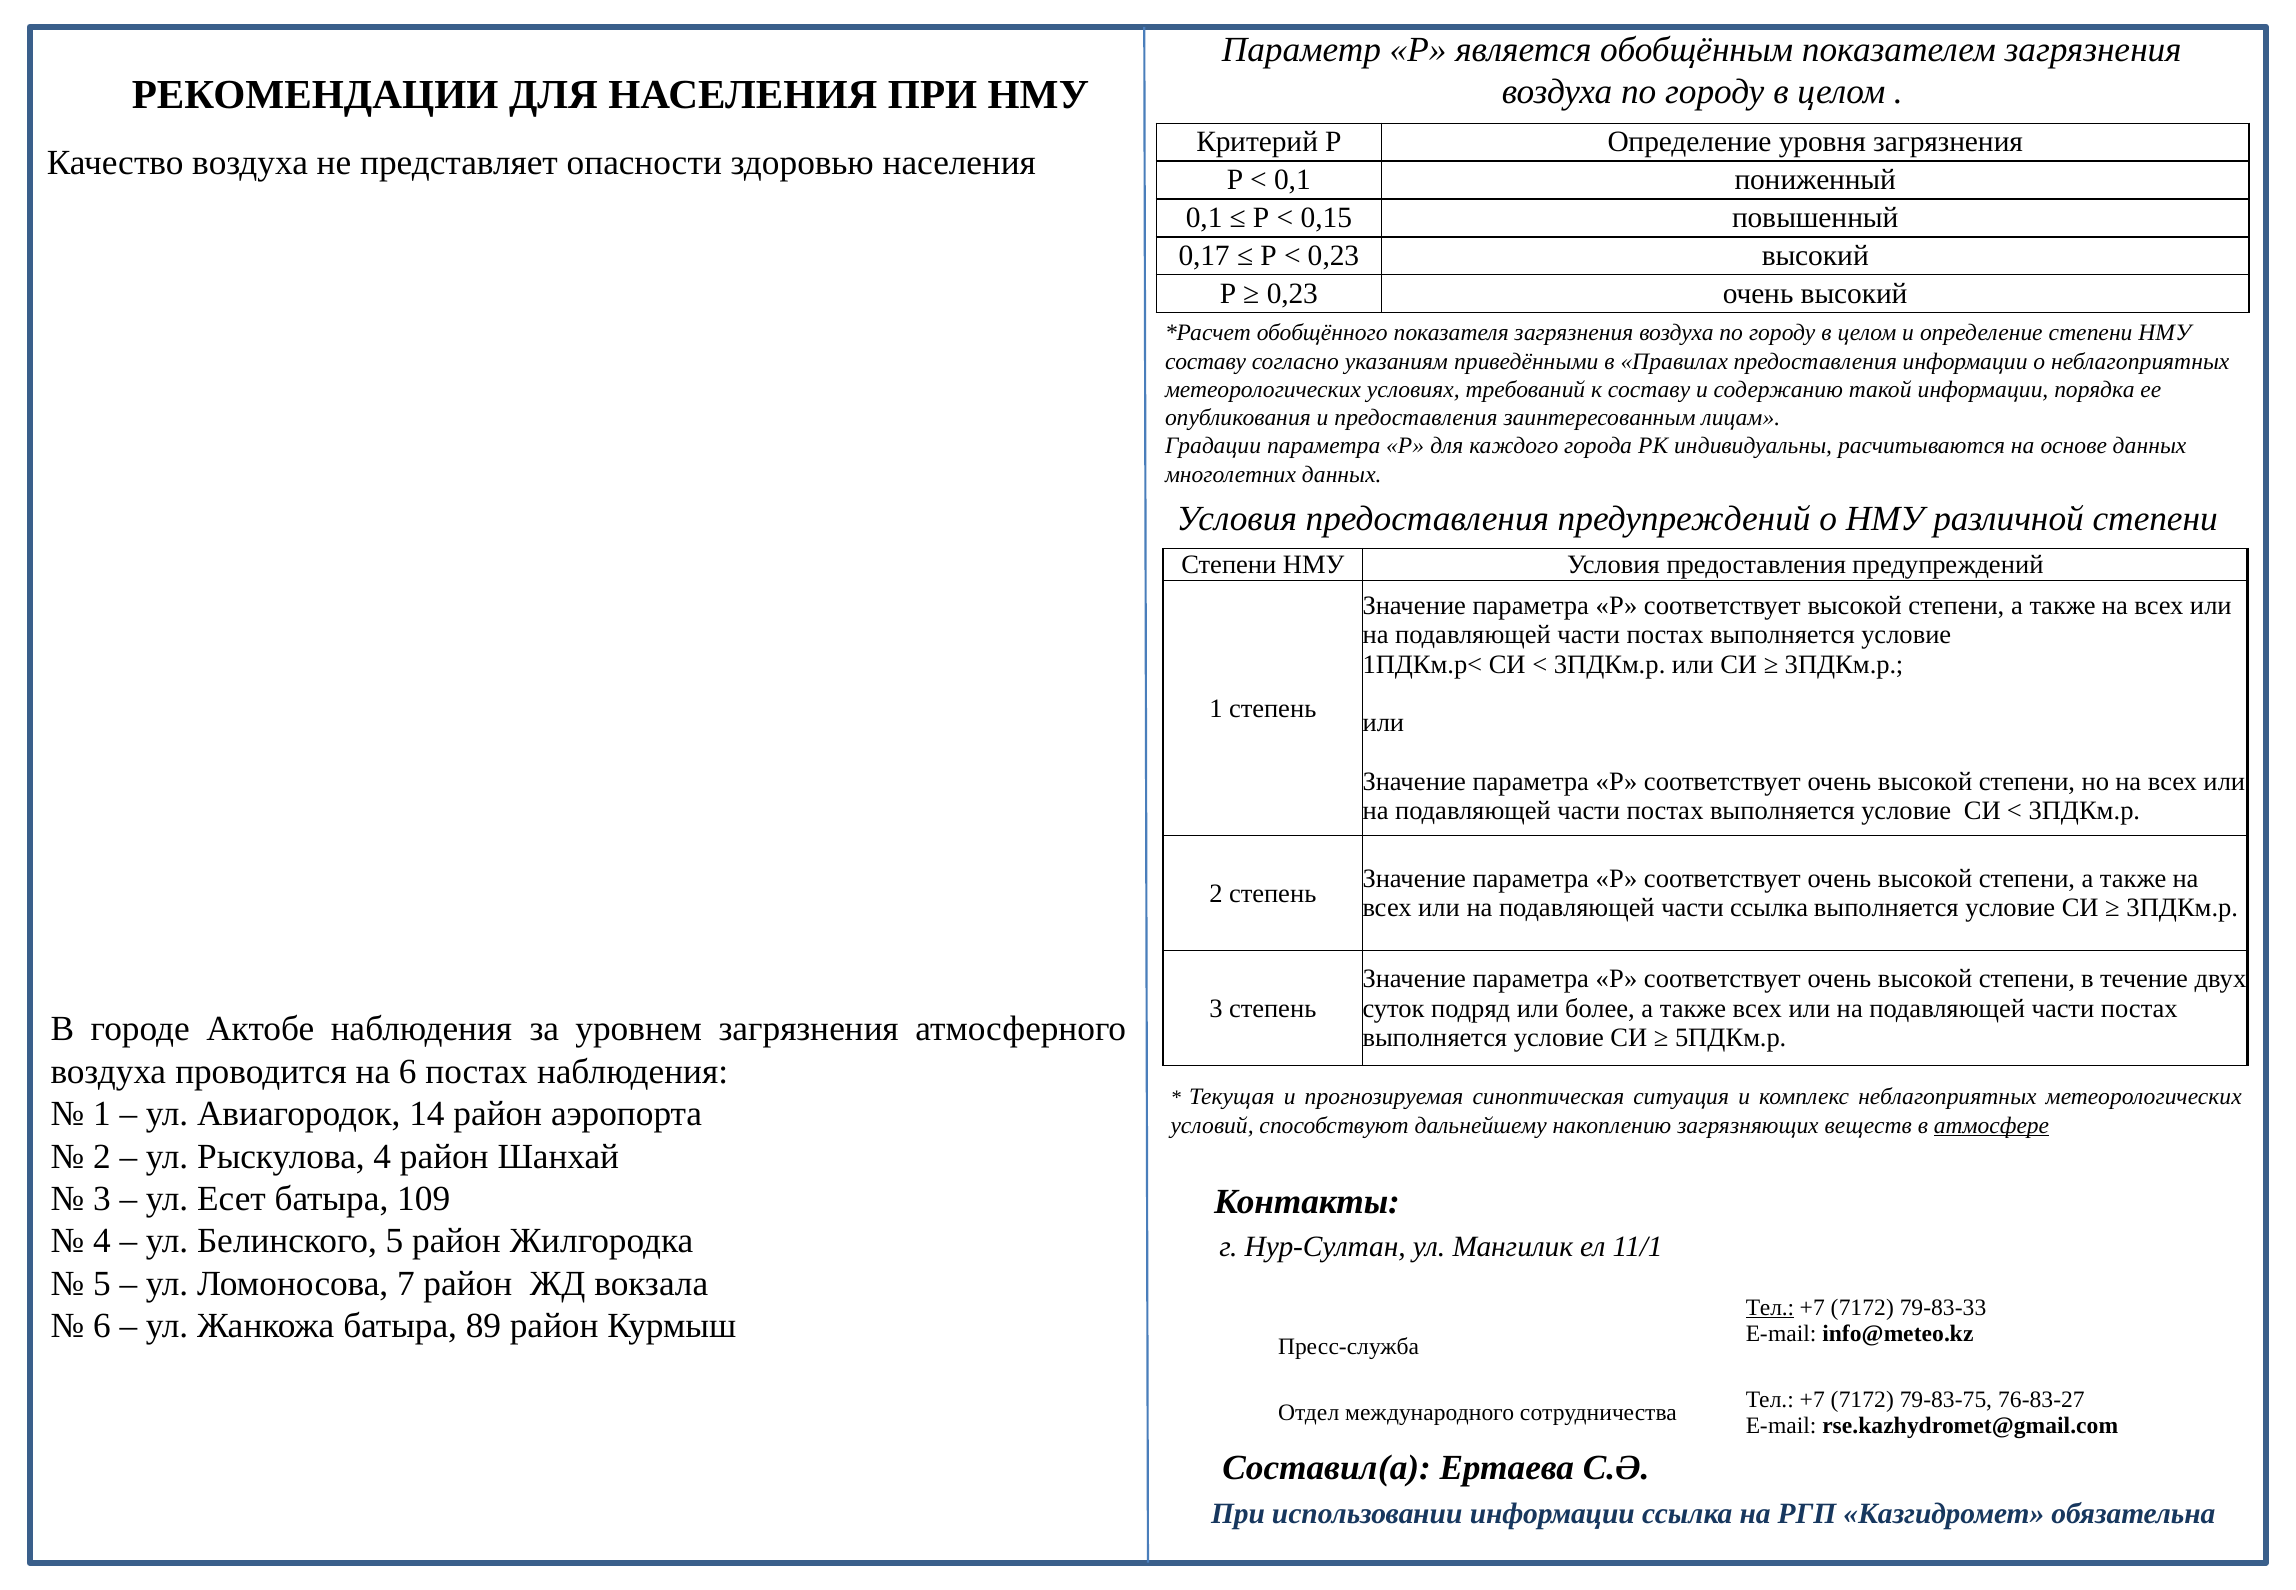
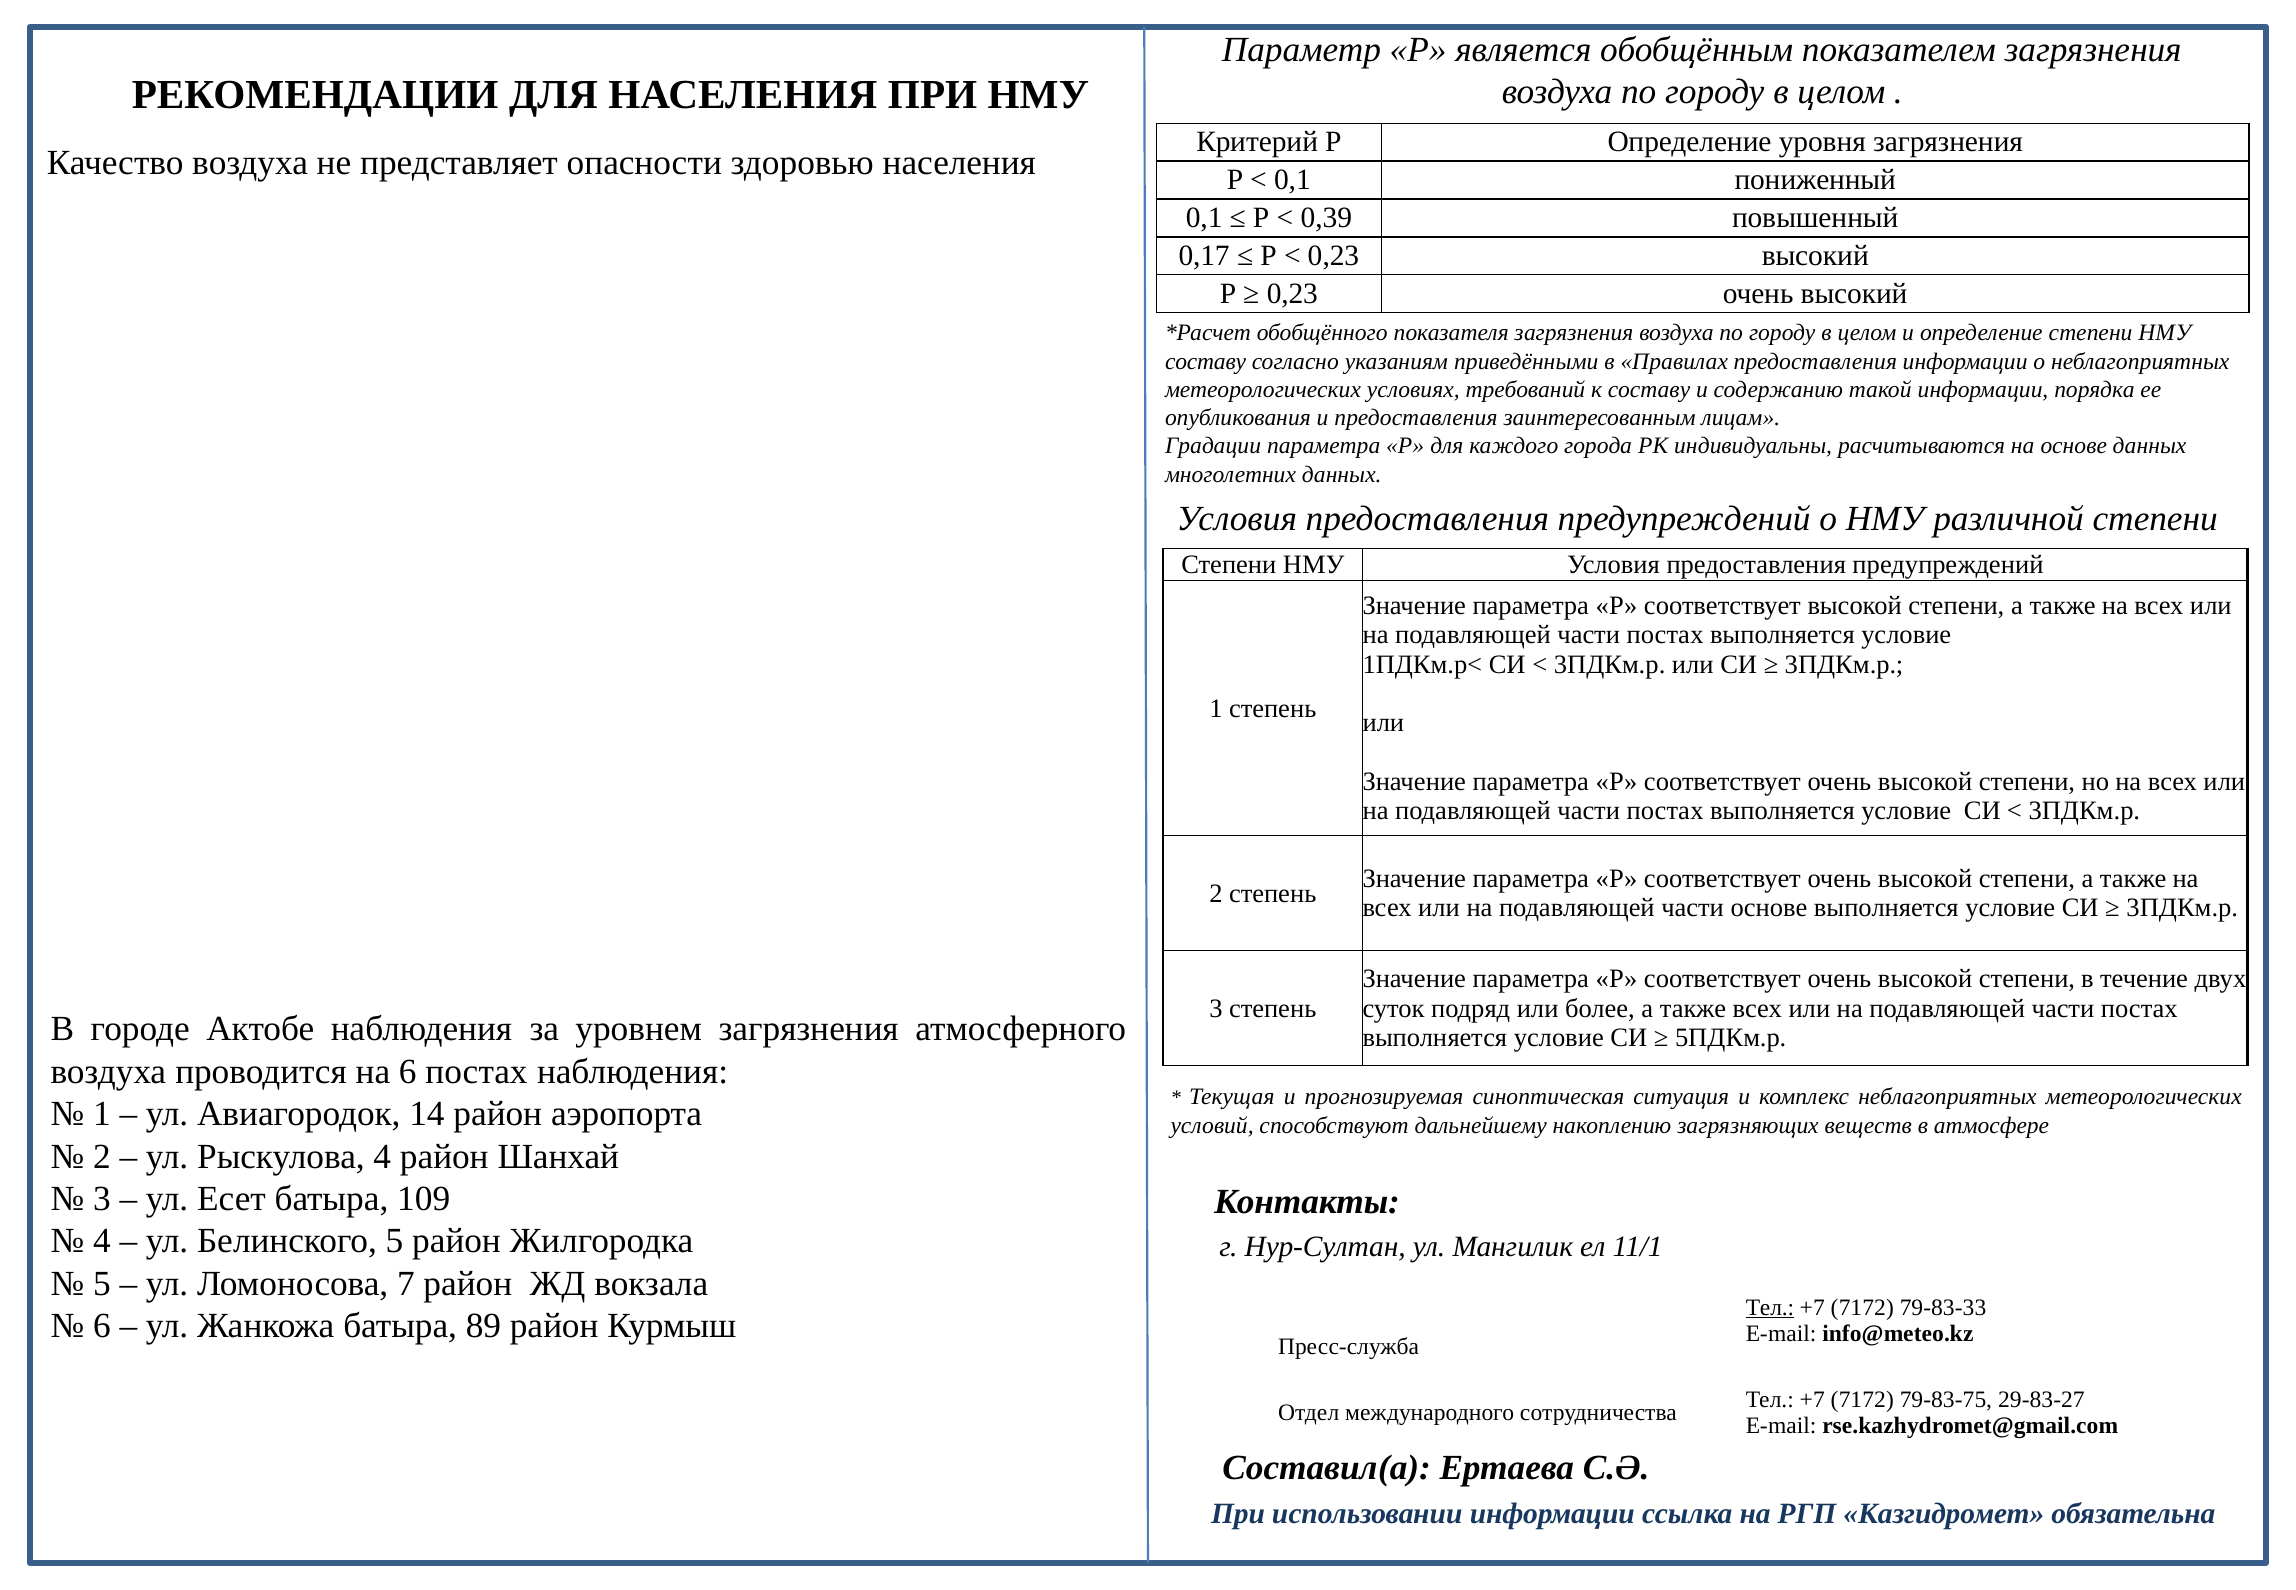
0,15: 0,15 -> 0,39
части ссылка: ссылка -> основе
атмосфере underline: present -> none
76-83-27: 76-83-27 -> 29-83-27
